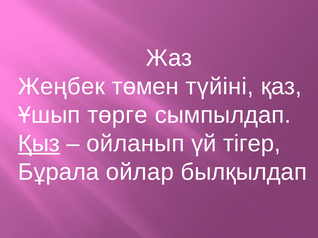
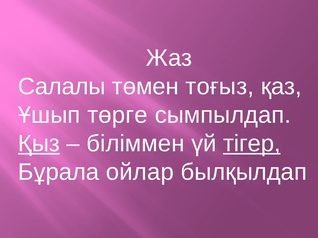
Жеңбек: Жеңбек -> Салалы
түйіні: түйіні -> тоғыз
ойланып: ойланып -> біліммен
тігер underline: none -> present
